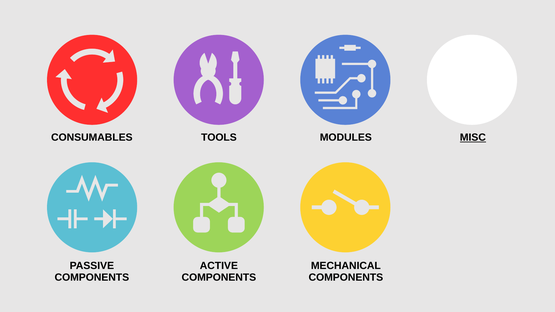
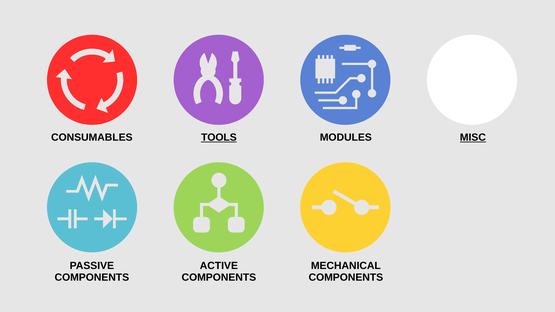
TOOLS underline: none -> present
